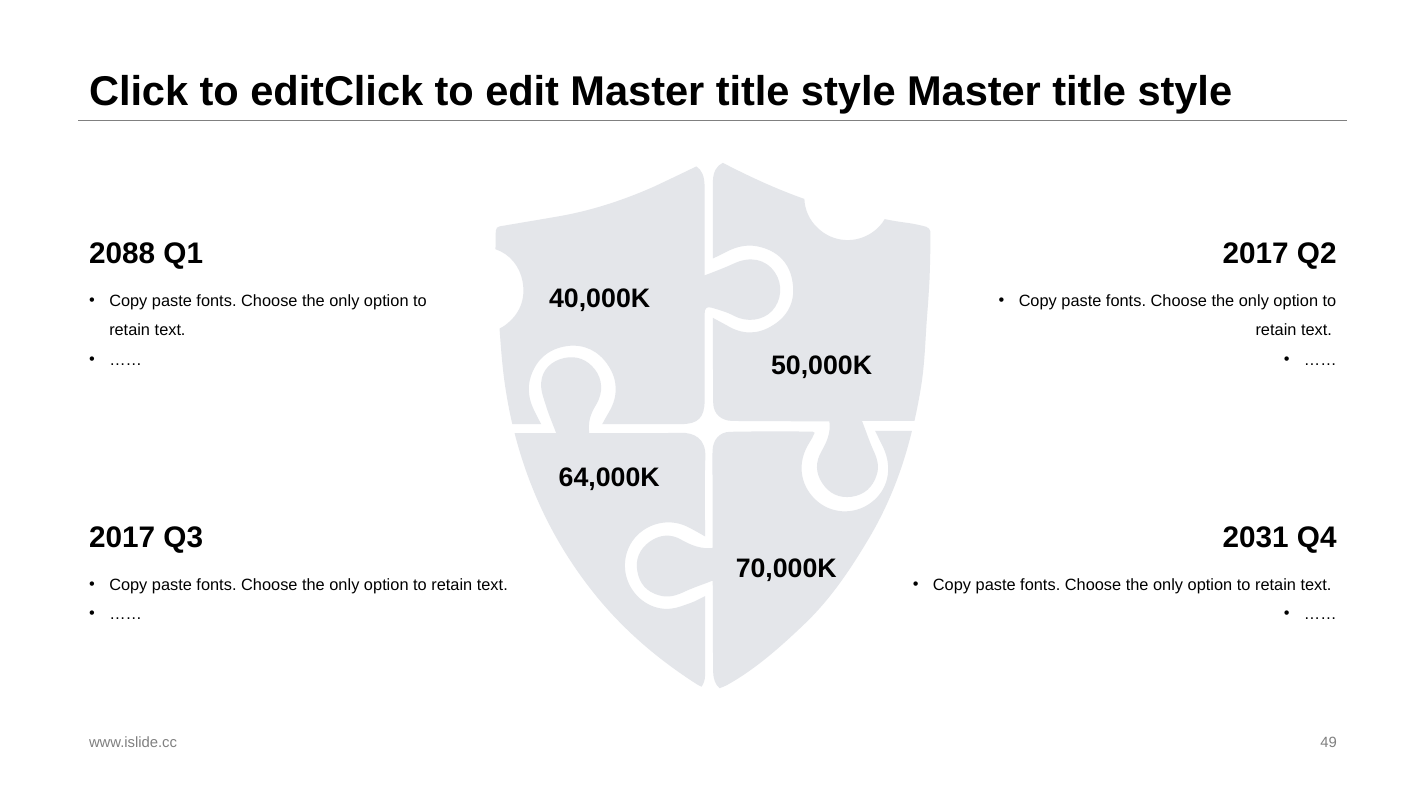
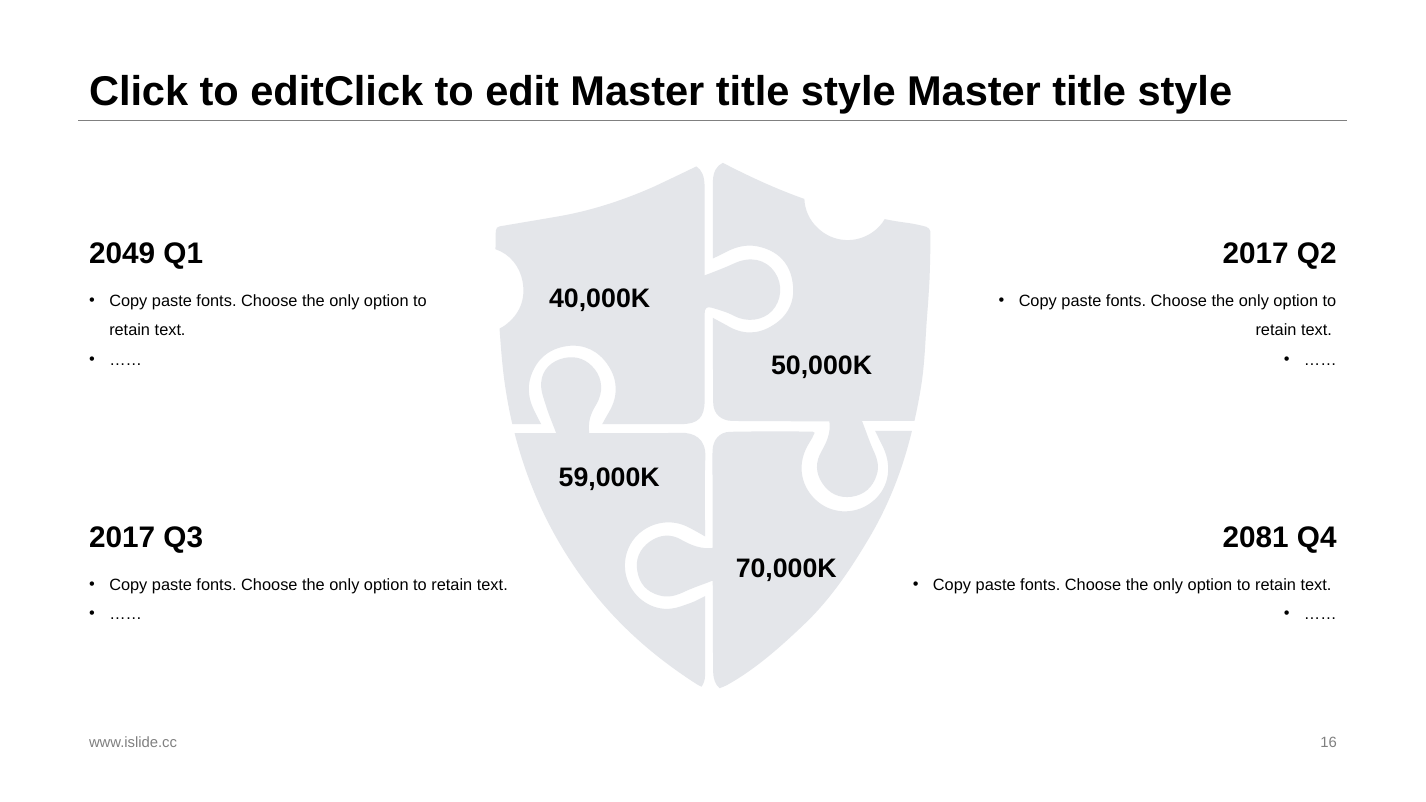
2088: 2088 -> 2049
64,000K: 64,000K -> 59,000K
2031: 2031 -> 2081
49: 49 -> 16
